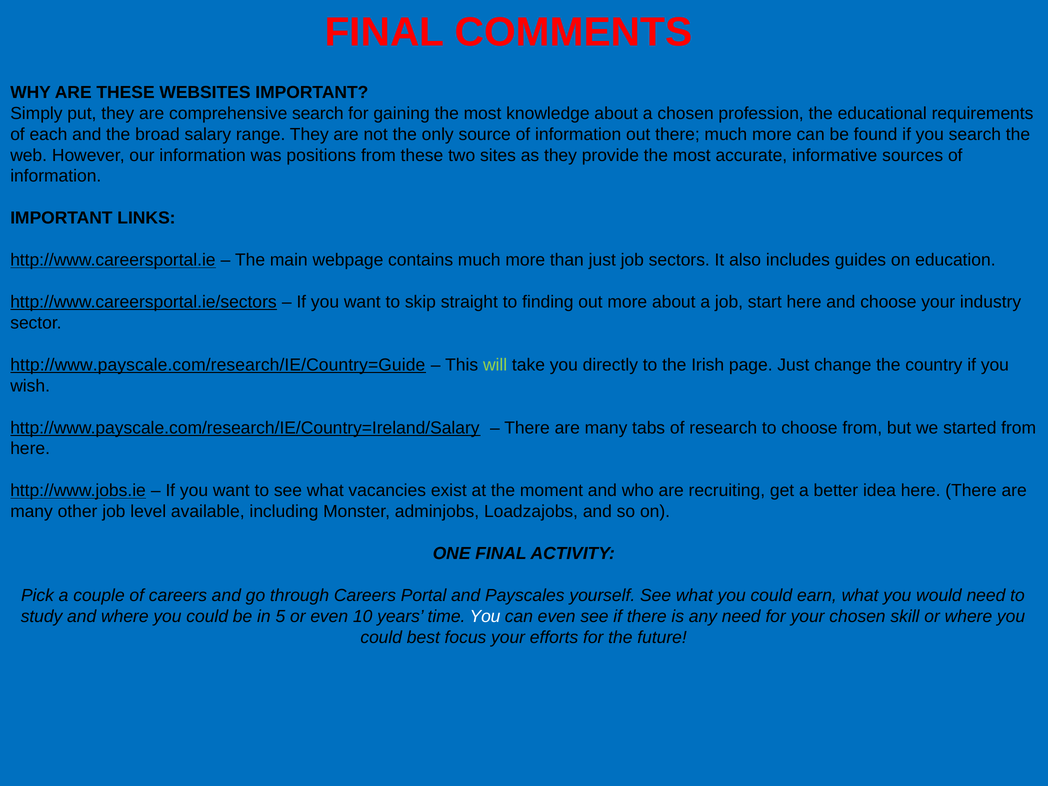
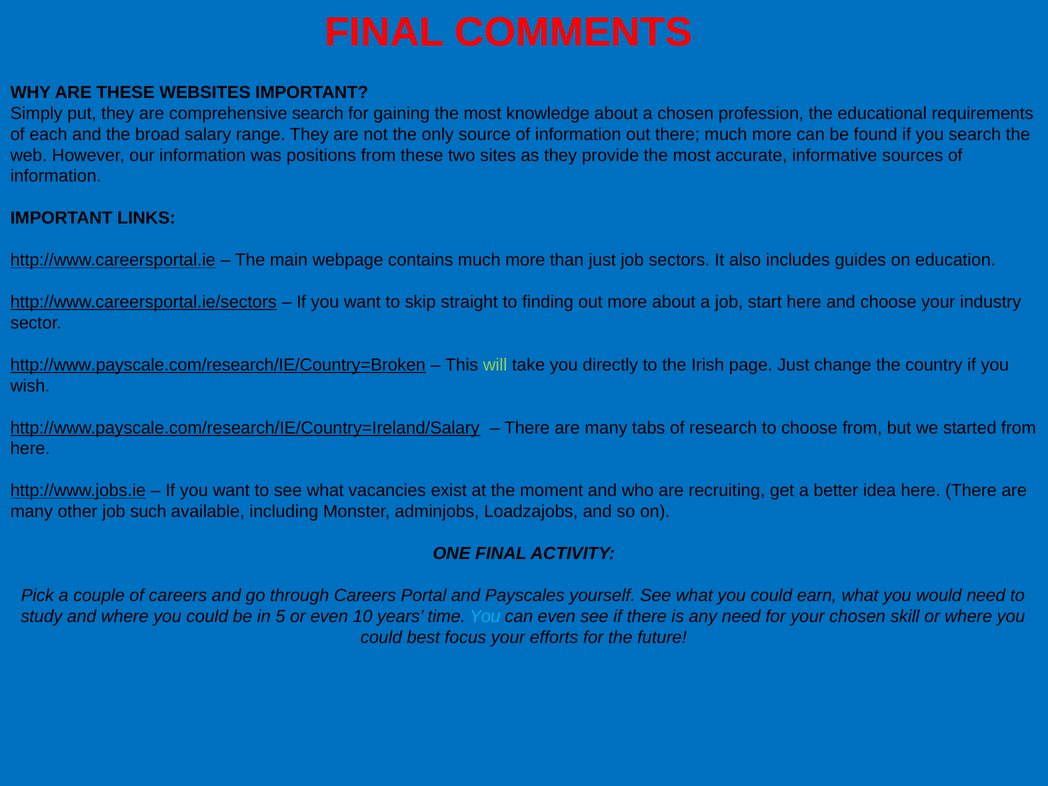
http://www.payscale.com/research/IE/Country=Guide: http://www.payscale.com/research/IE/Country=Guide -> http://www.payscale.com/research/IE/Country=Broken
level: level -> such
You at (485, 616) colour: white -> light blue
